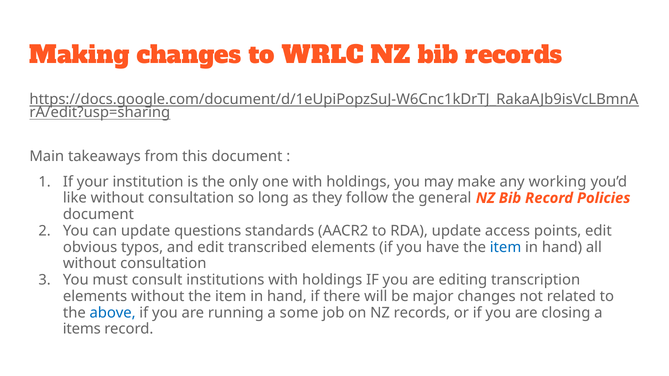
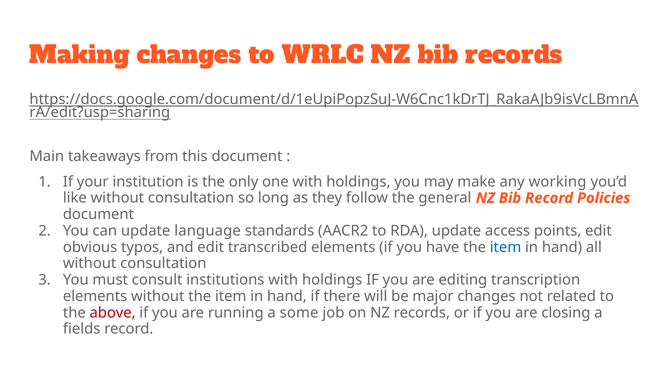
questions: questions -> language
above colour: blue -> red
items: items -> fields
